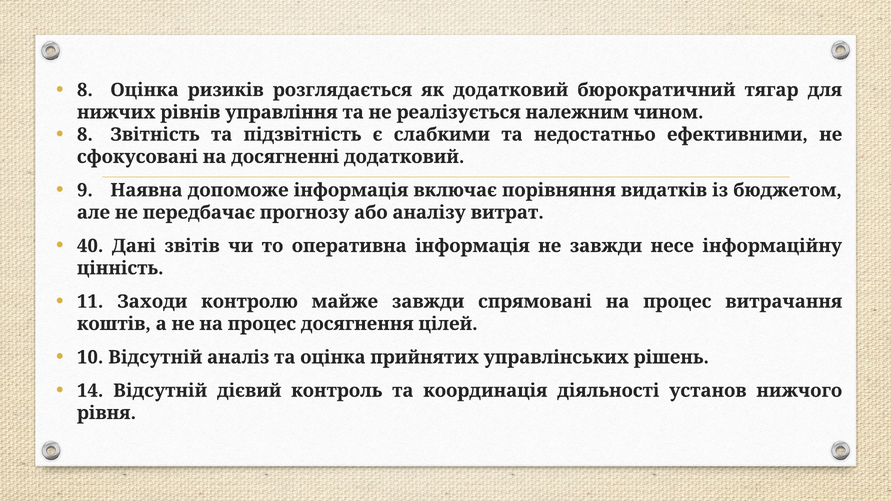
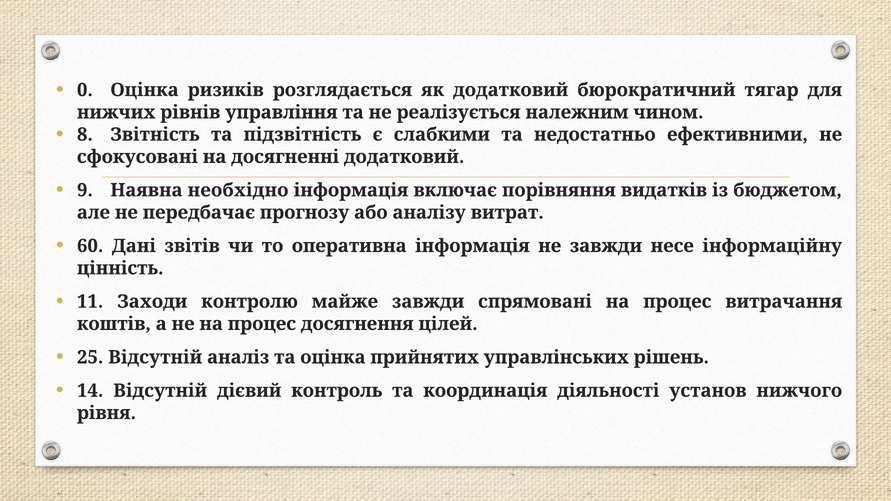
8 at (85, 90): 8 -> 0
допоможе: допоможе -> необхідно
40: 40 -> 60
10: 10 -> 25
